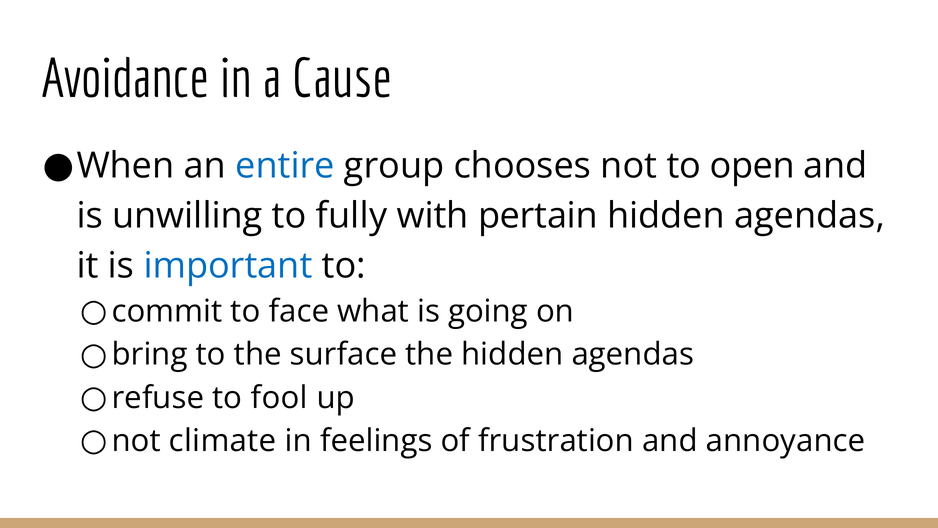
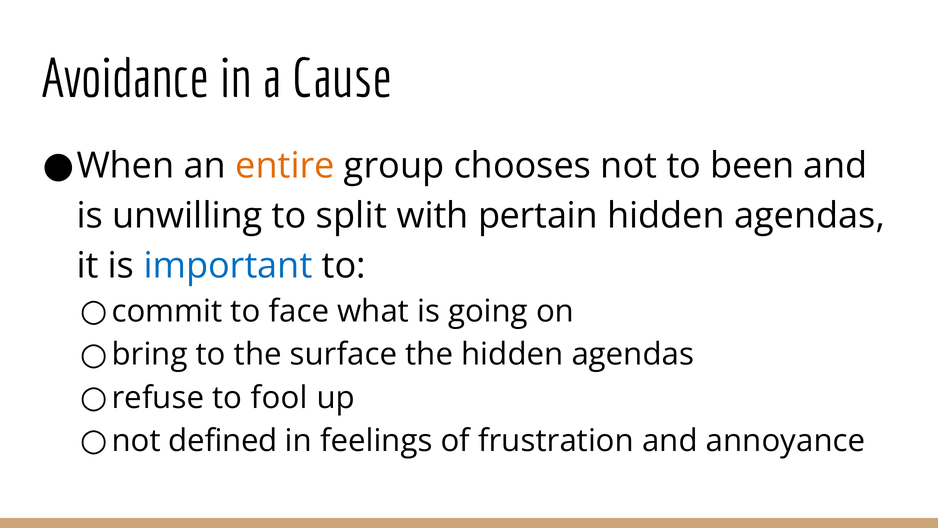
entire colour: blue -> orange
open: open -> been
fully: fully -> split
climate: climate -> defined
